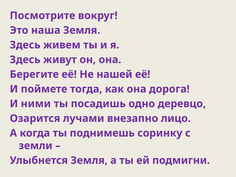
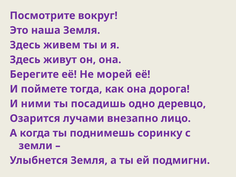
нашей: нашей -> морей
